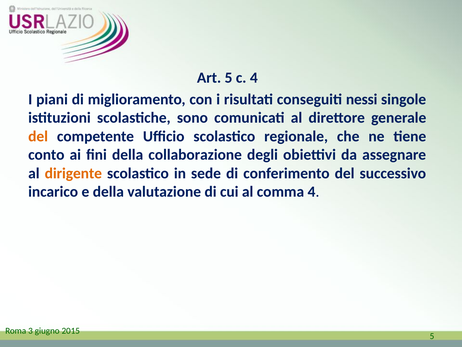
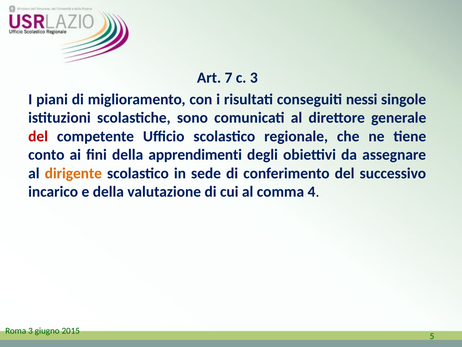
Art 5: 5 -> 7
c 4: 4 -> 3
del at (38, 136) colour: orange -> red
collaborazione: collaborazione -> apprendimenti
